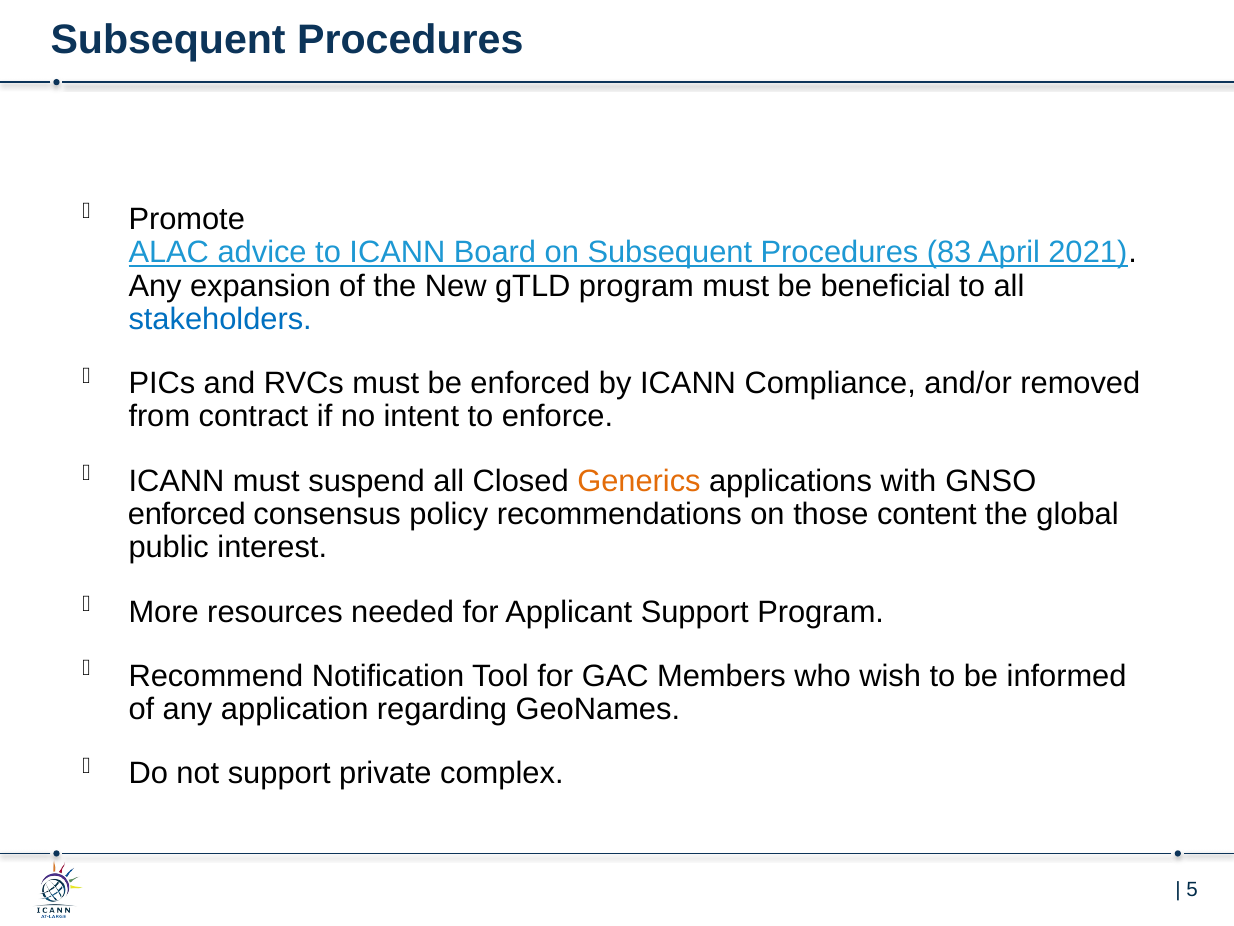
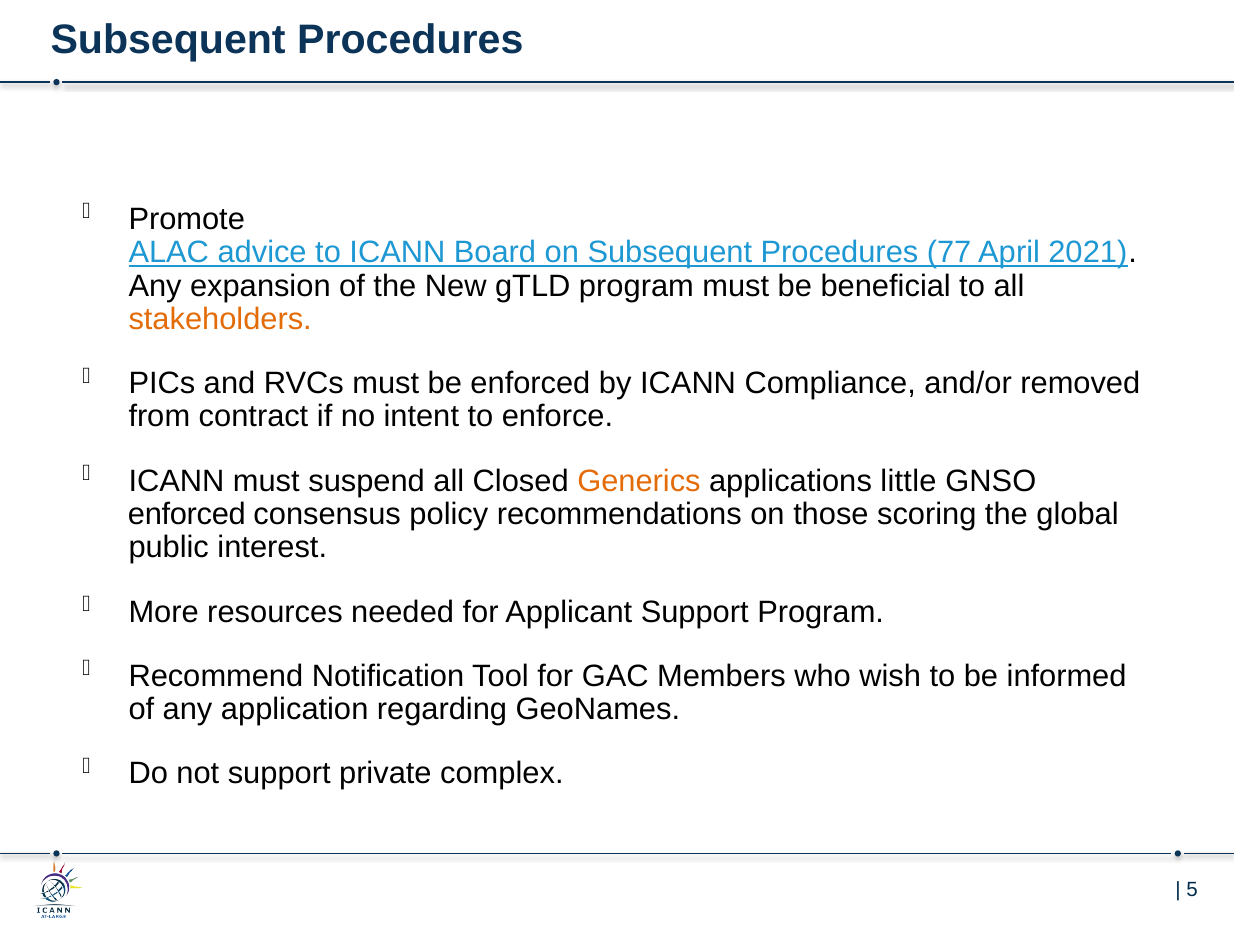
83: 83 -> 77
stakeholders colour: blue -> orange
with: with -> little
content: content -> scoring
